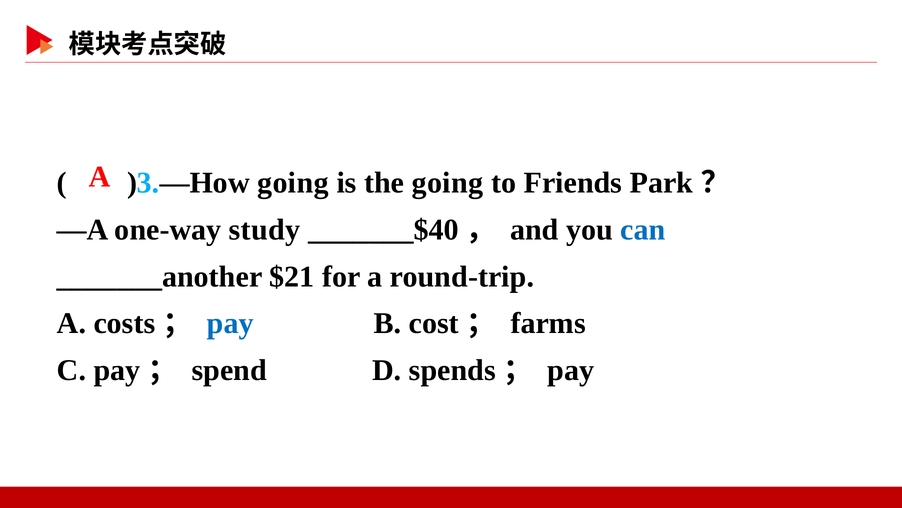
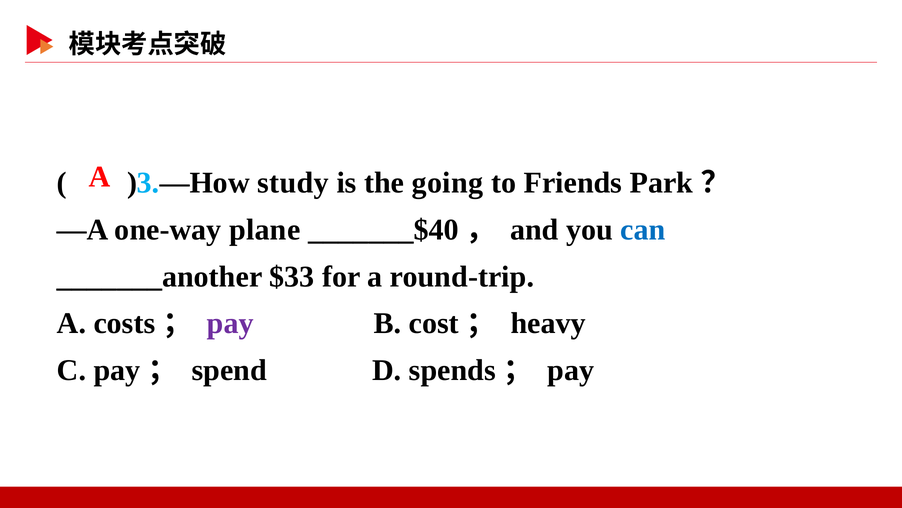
)3.—How going: going -> study
study: study -> plane
$21: $21 -> $33
pay at (230, 323) colour: blue -> purple
farms: farms -> heavy
